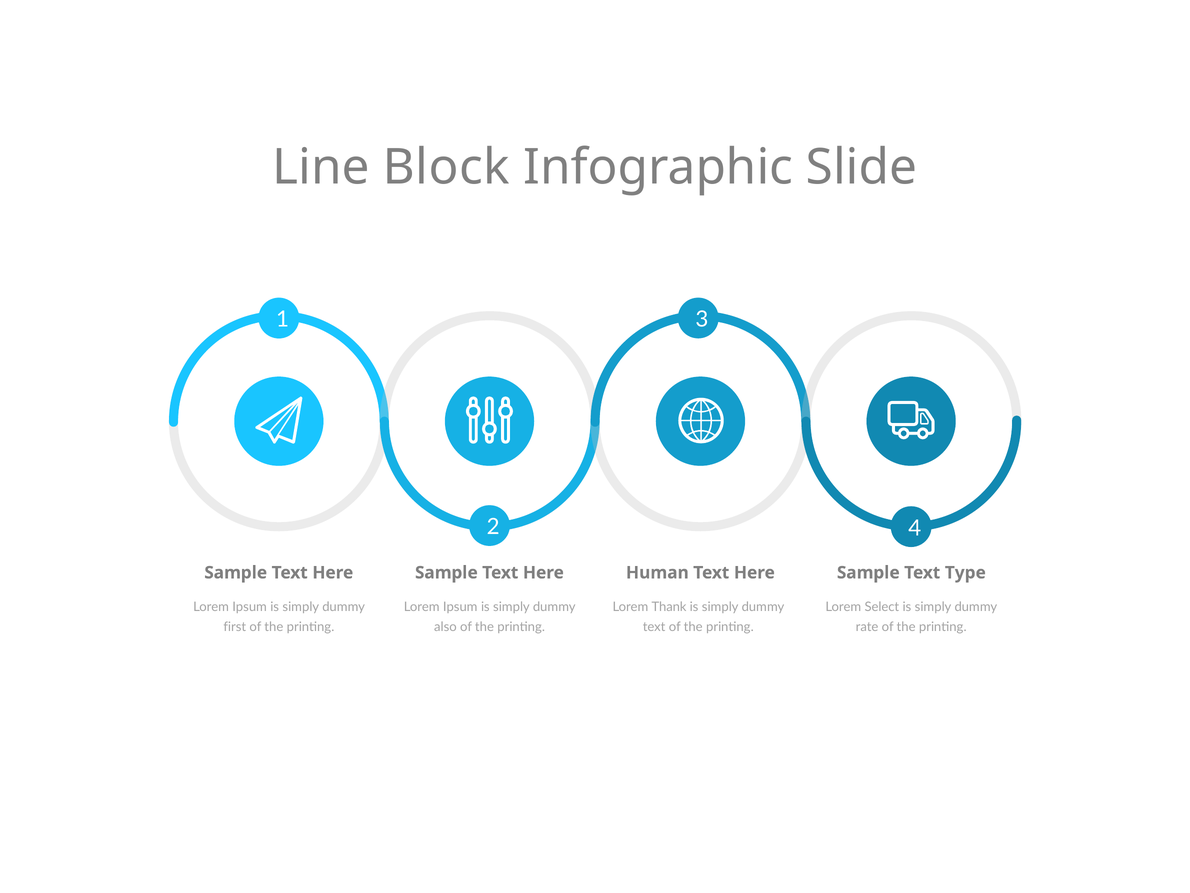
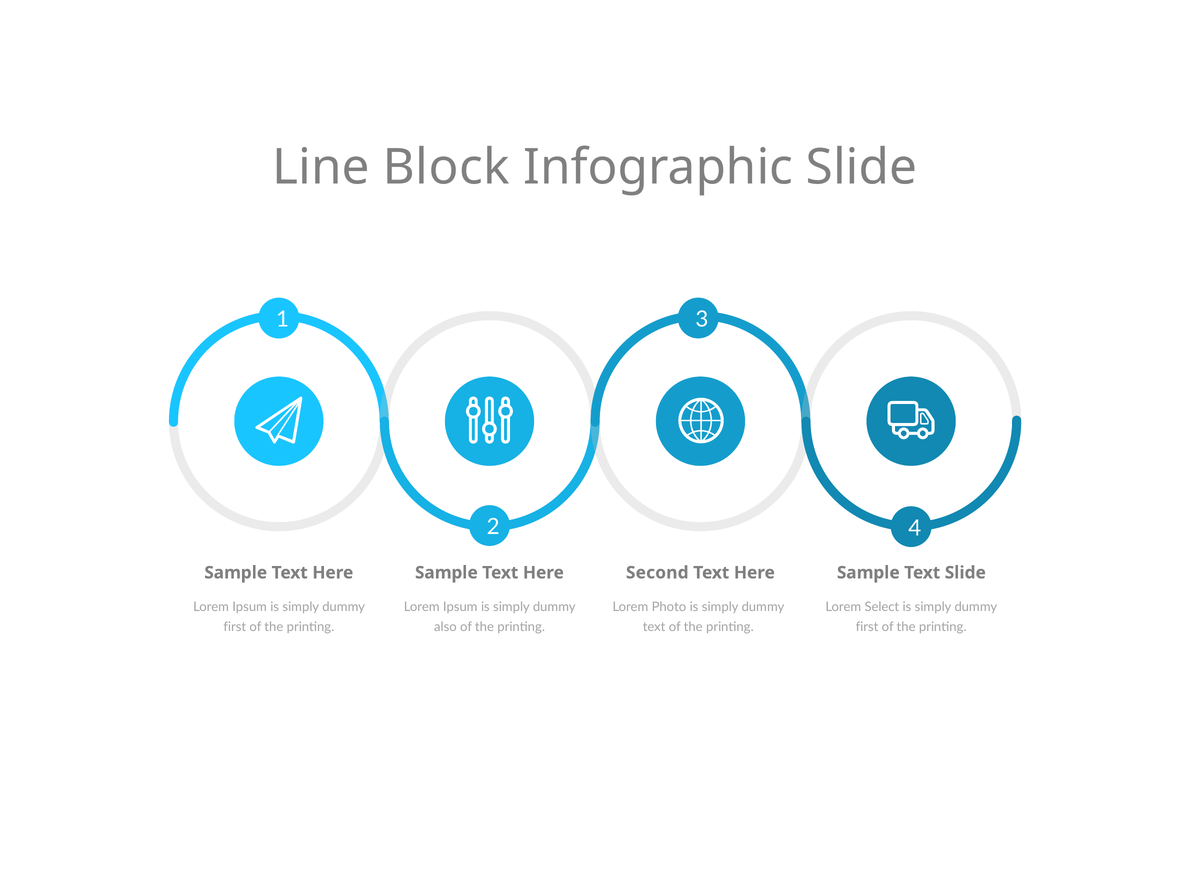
Human: Human -> Second
Text Type: Type -> Slide
Thank: Thank -> Photo
rate at (867, 627): rate -> first
